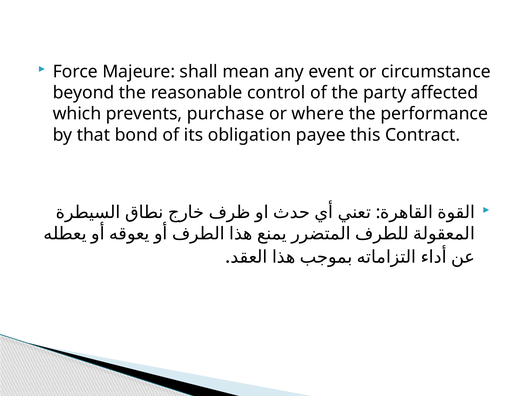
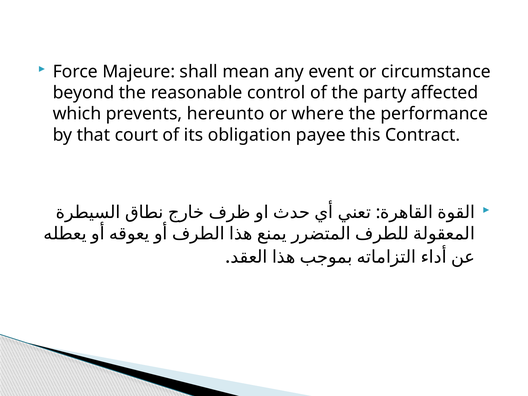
purchase: purchase -> hereunto
bond: bond -> court
